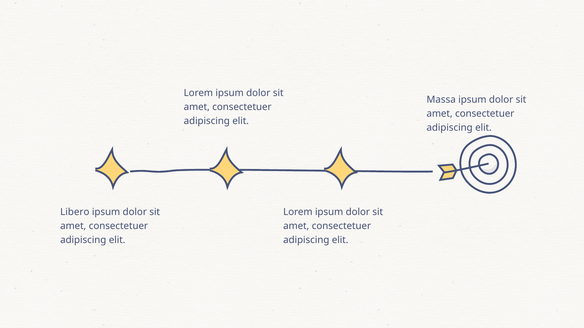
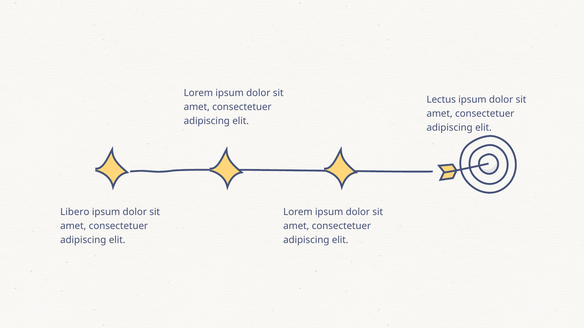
Massa: Massa -> Lectus
